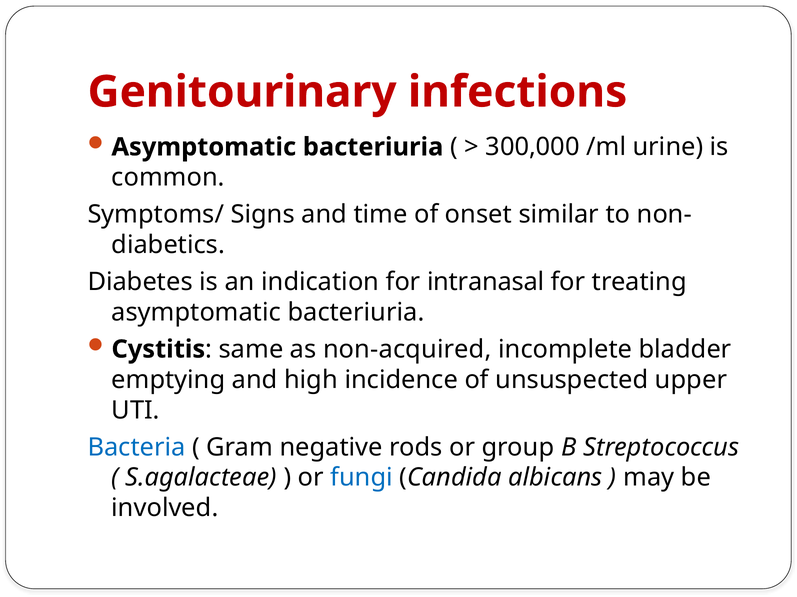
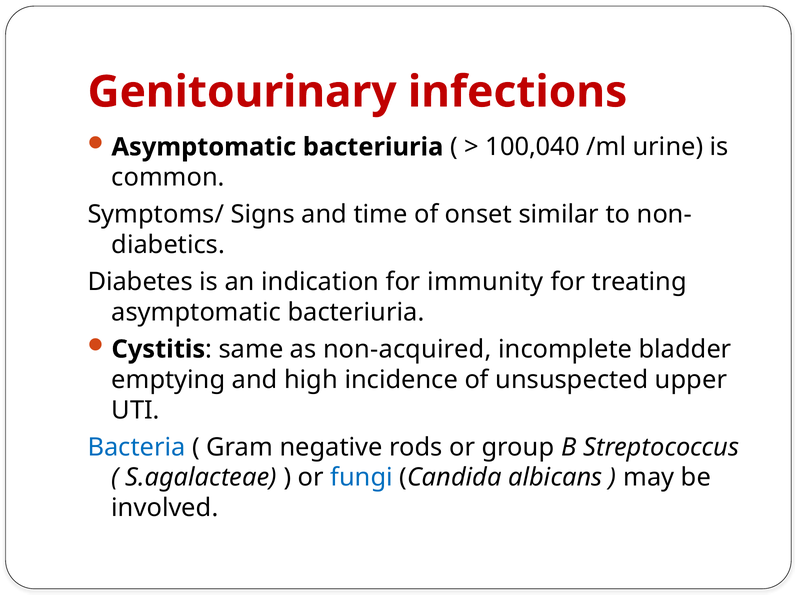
300,000: 300,000 -> 100,040
intranasal: intranasal -> immunity
